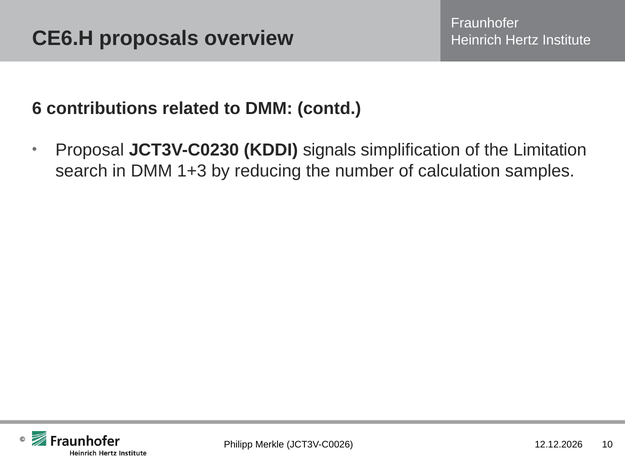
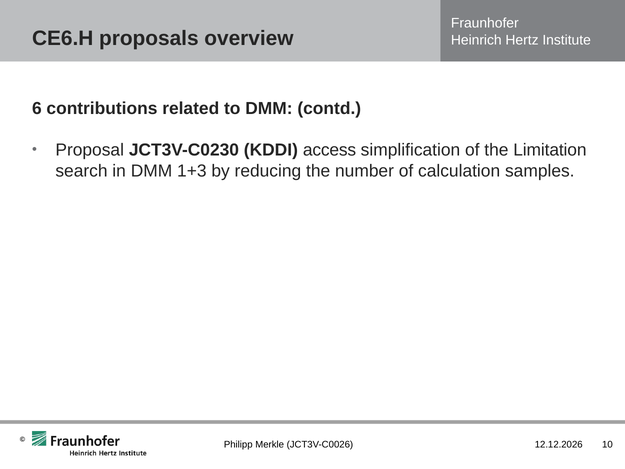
signals: signals -> access
